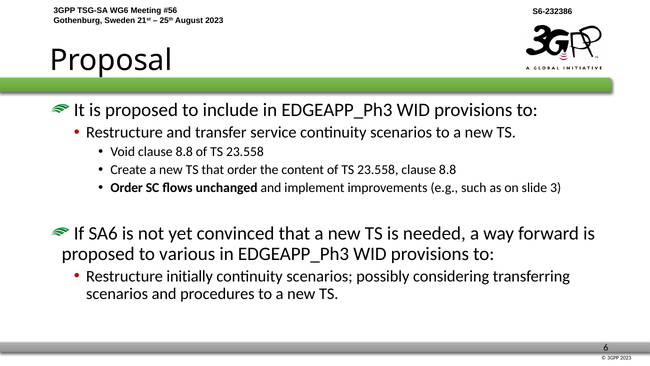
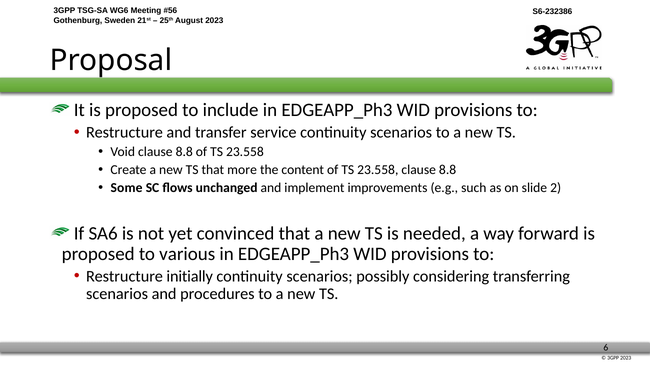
that order: order -> more
Order at (127, 188): Order -> Some
3: 3 -> 2
